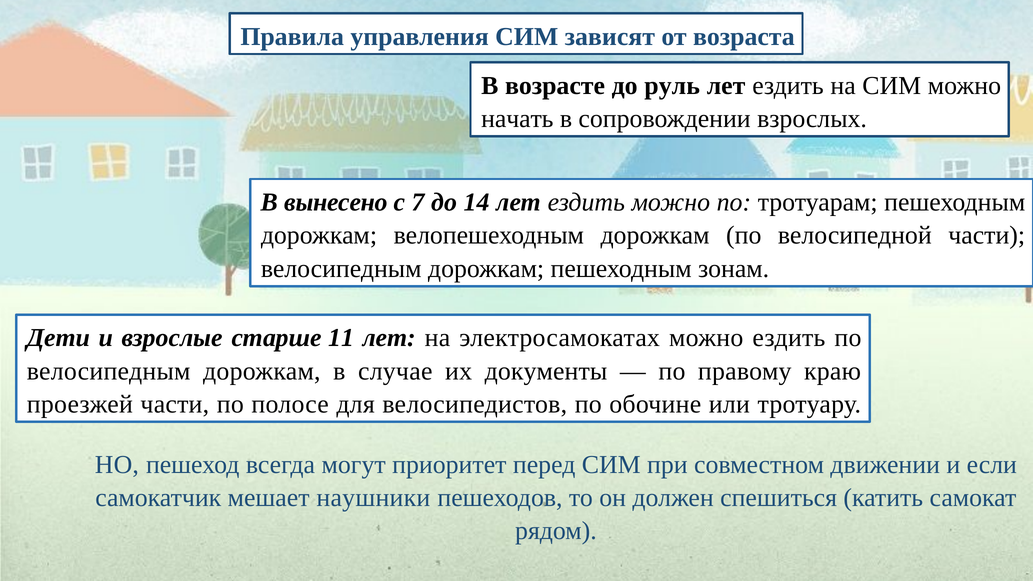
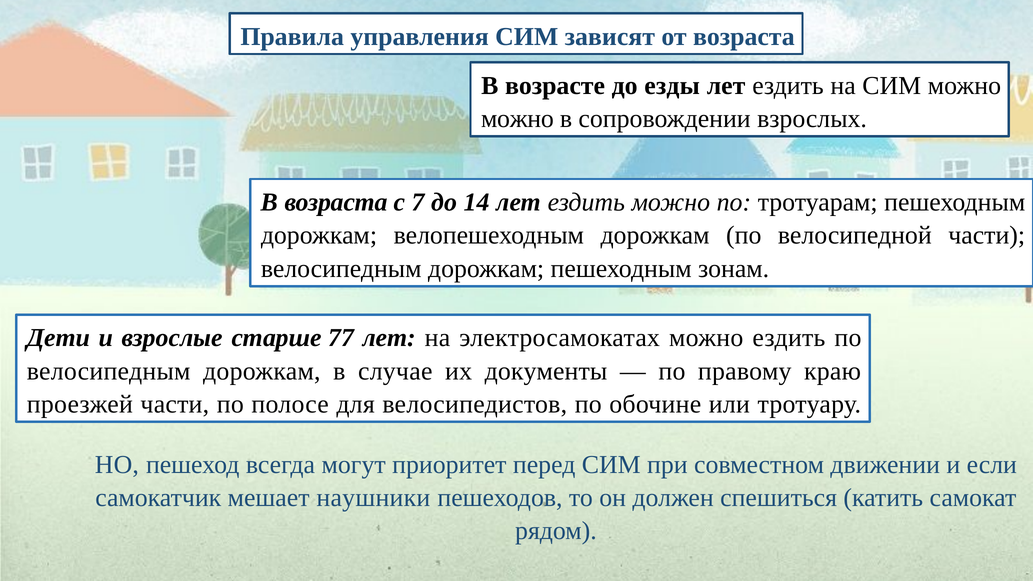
руль: руль -> езды
начать at (517, 119): начать -> можно
В вынесено: вынесено -> возраста
11: 11 -> 77
